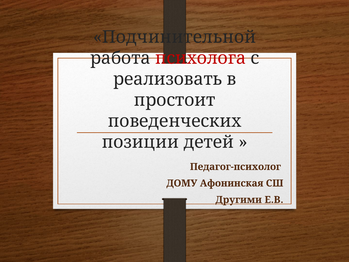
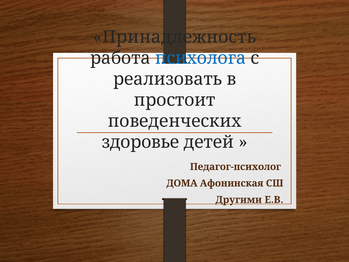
Подчинительной: Подчинительной -> Принадлежность
психолога colour: red -> blue
позиции: позиции -> здоровье
ДОМУ: ДОМУ -> ДОМА
